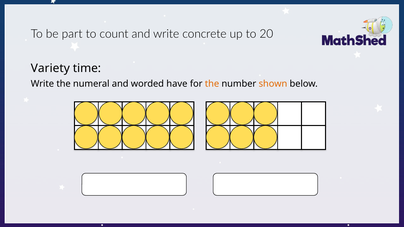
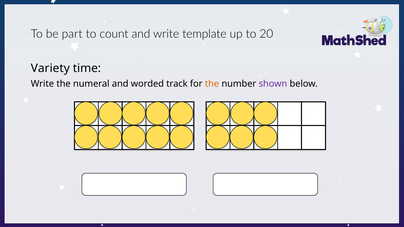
concrete: concrete -> template
have: have -> track
shown colour: orange -> purple
